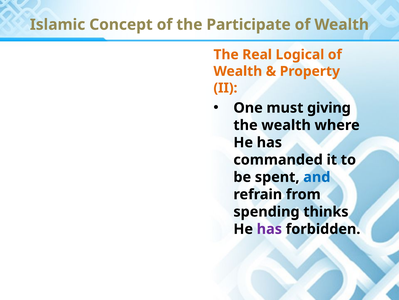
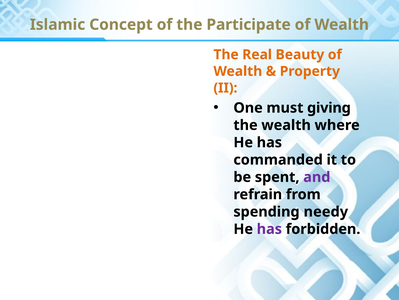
Logical: Logical -> Beauty
and colour: blue -> purple
thinks: thinks -> needy
